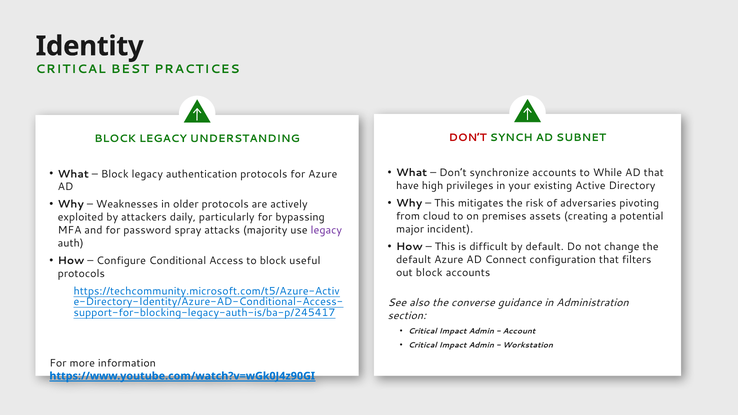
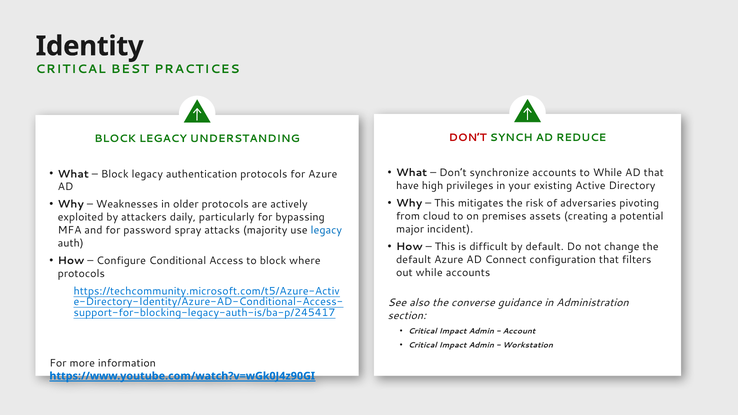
SUBNET: SUBNET -> REDUCE
legacy at (326, 230) colour: purple -> blue
useful: useful -> where
out block: block -> while
